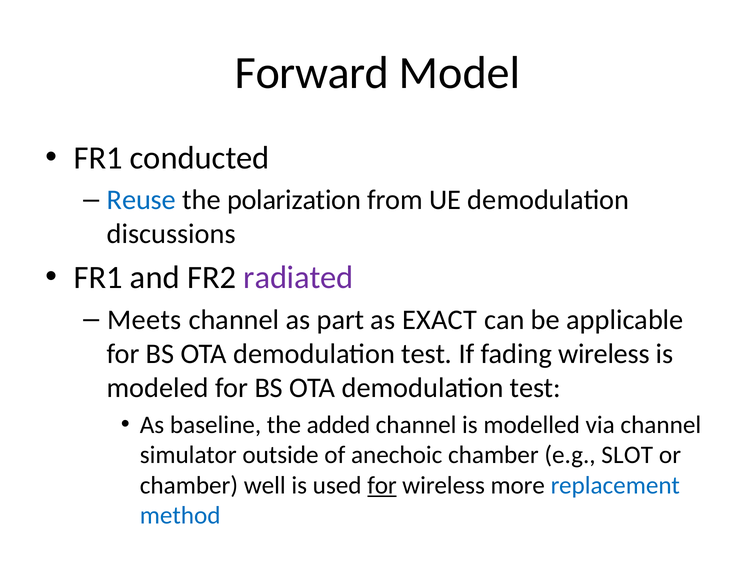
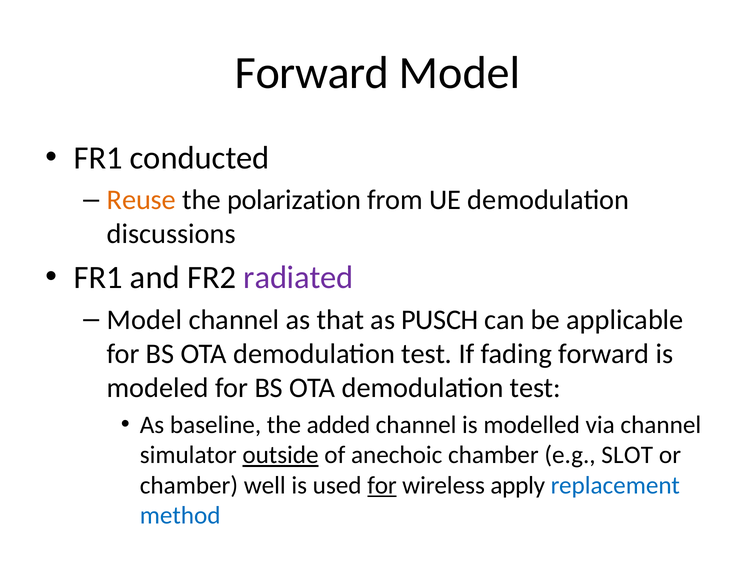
Reuse colour: blue -> orange
Meets at (144, 320): Meets -> Model
part: part -> that
EXACT: EXACT -> PUSCH
fading wireless: wireless -> forward
outside underline: none -> present
more: more -> apply
